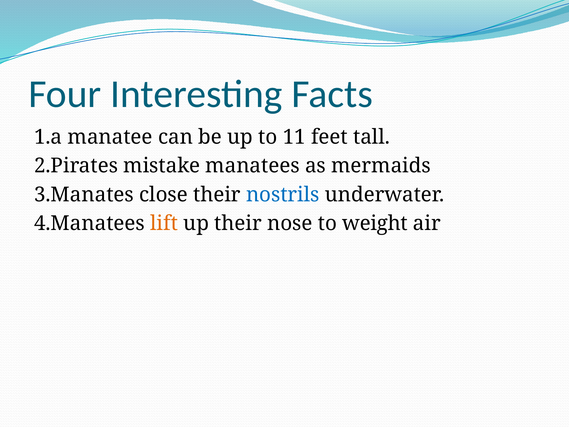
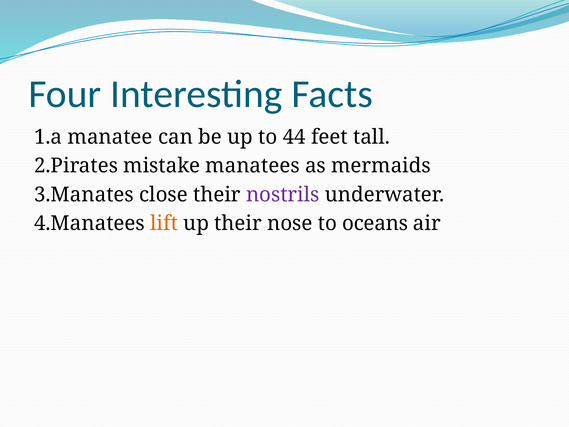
11: 11 -> 44
nostrils colour: blue -> purple
weight: weight -> oceans
